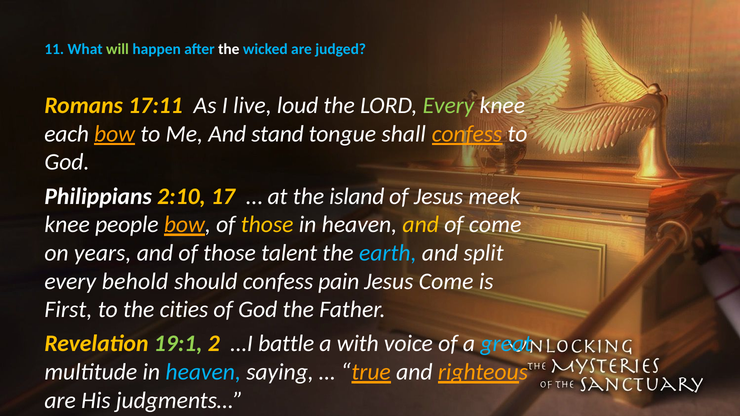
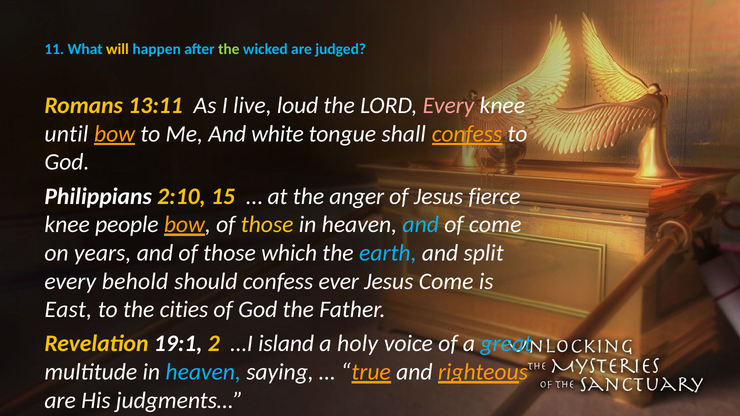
will colour: light green -> yellow
the at (229, 49) colour: white -> light green
17:11: 17:11 -> 13:11
Every at (448, 106) colour: light green -> pink
each: each -> until
stand: stand -> white
17: 17 -> 15
island: island -> anger
meek: meek -> fierce
and at (421, 225) colour: yellow -> light blue
talent: talent -> which
pain: pain -> ever
First: First -> East
19:1 colour: light green -> white
battle: battle -> island
with: with -> holy
